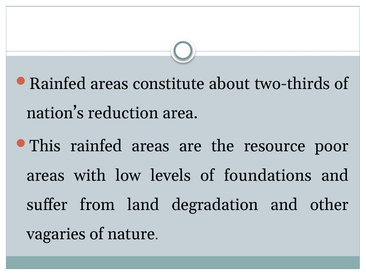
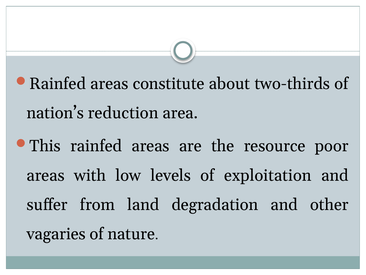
foundations: foundations -> exploitation
